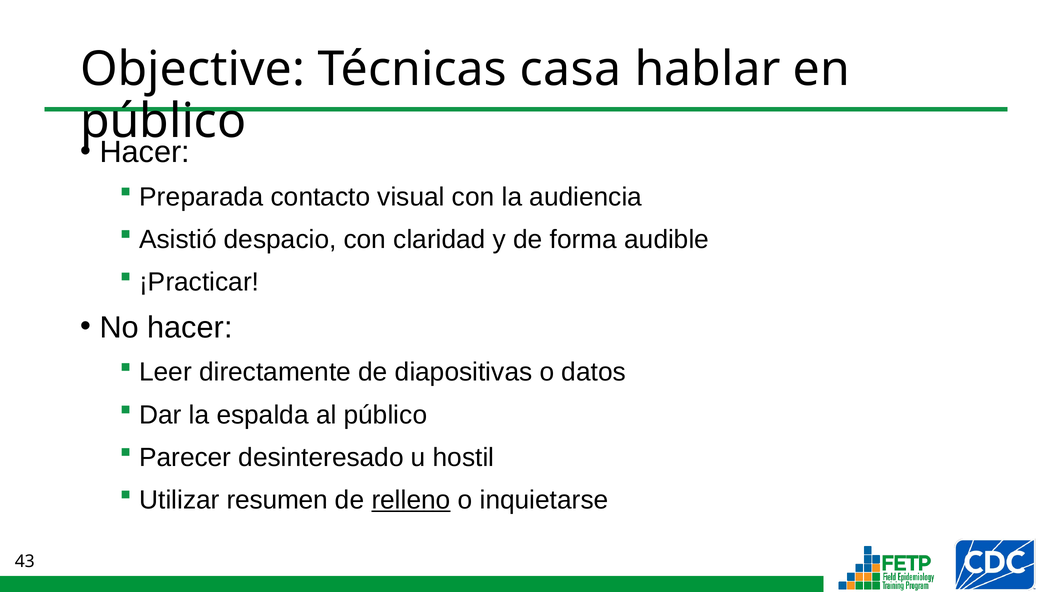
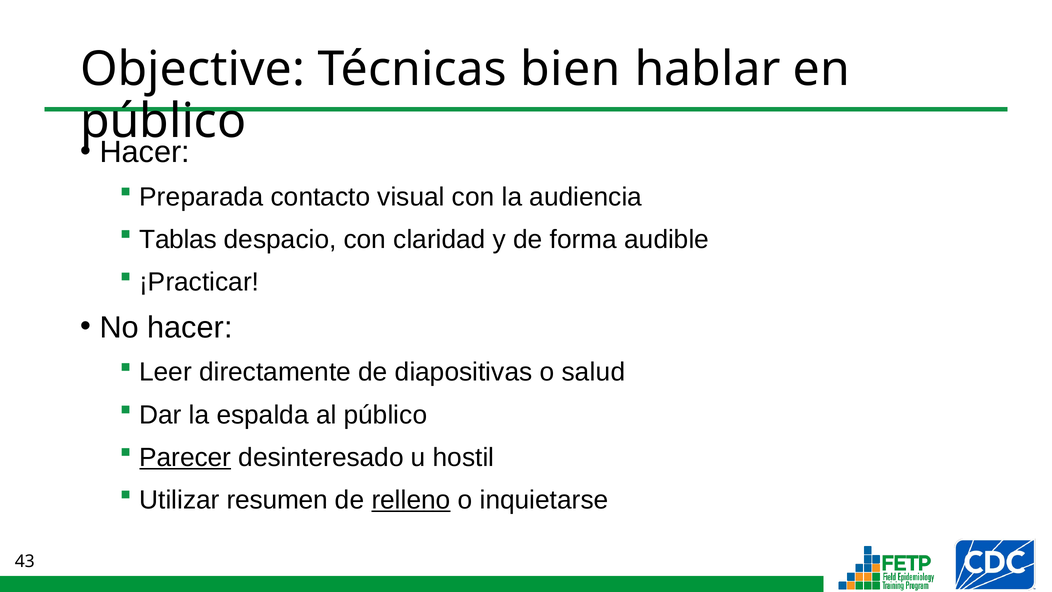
casa: casa -> bien
Asistió: Asistió -> Tablas
datos: datos -> salud
Parecer underline: none -> present
